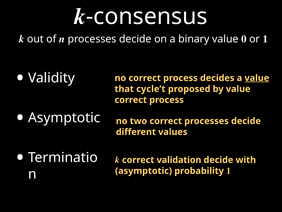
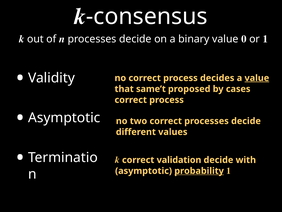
cycle’t: cycle’t -> same’t
by value: value -> cases
probability underline: none -> present
